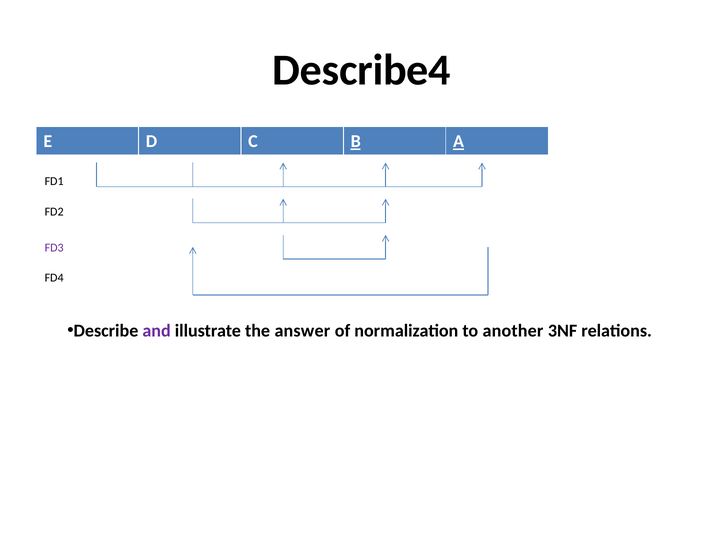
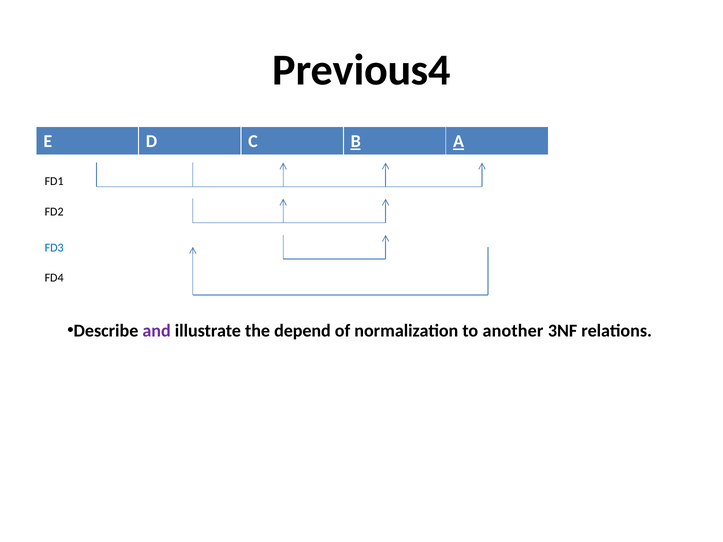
Describe4: Describe4 -> Previous4
FD3 colour: purple -> blue
answer: answer -> depend
